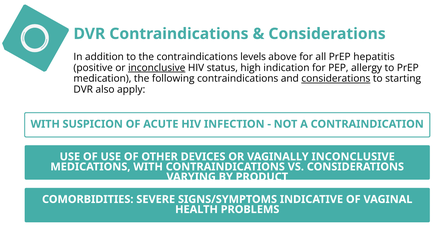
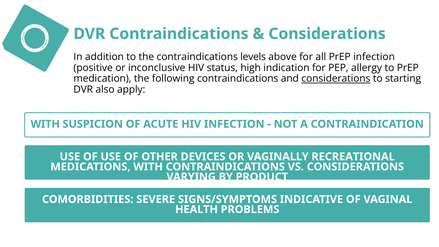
PrEP hepatitis: hepatitis -> infection
inconclusive at (157, 68) underline: present -> none
VAGINALLY INCONCLUSIVE: INCONCLUSIVE -> RECREATIONAL
